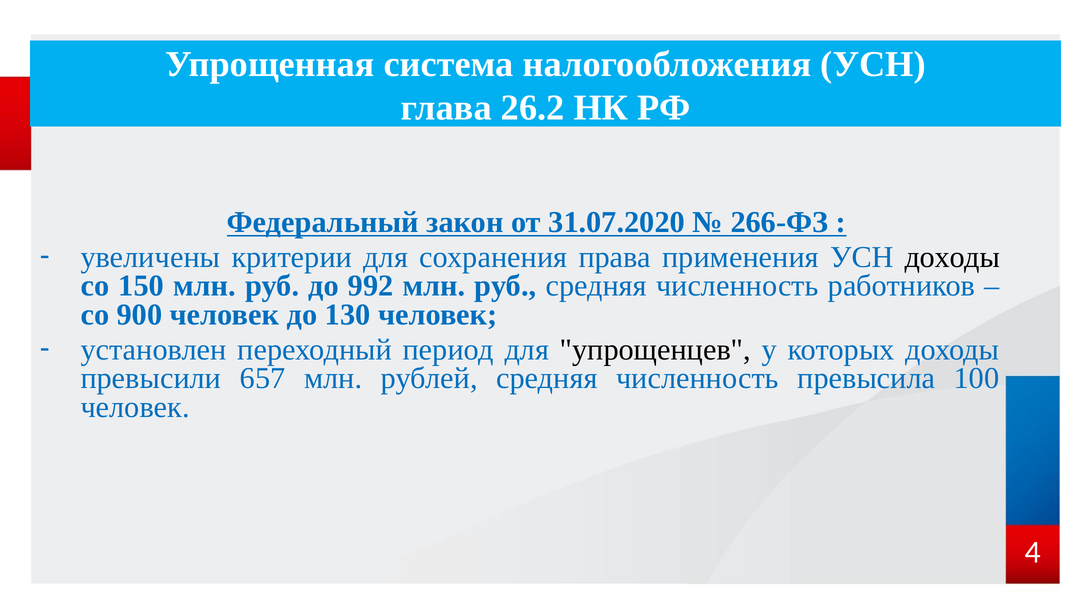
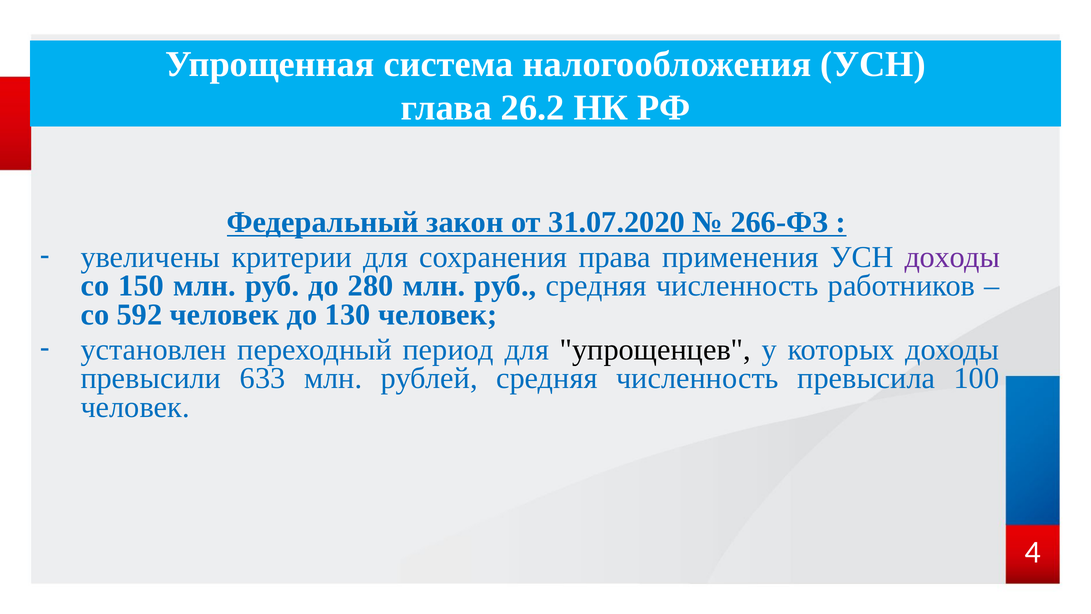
доходы at (952, 257) colour: black -> purple
992: 992 -> 280
900: 900 -> 592
657: 657 -> 633
